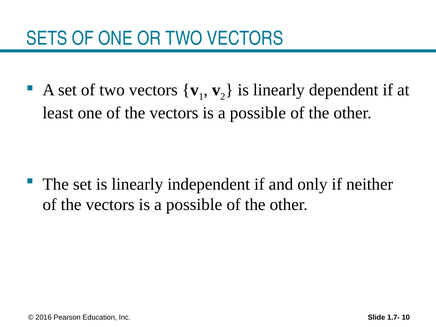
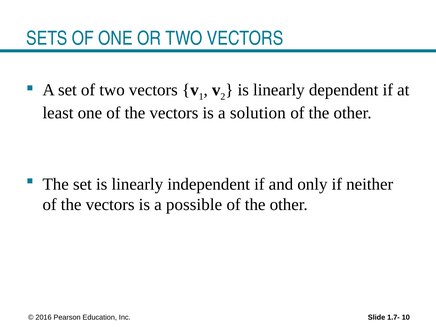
possible at (258, 113): possible -> solution
